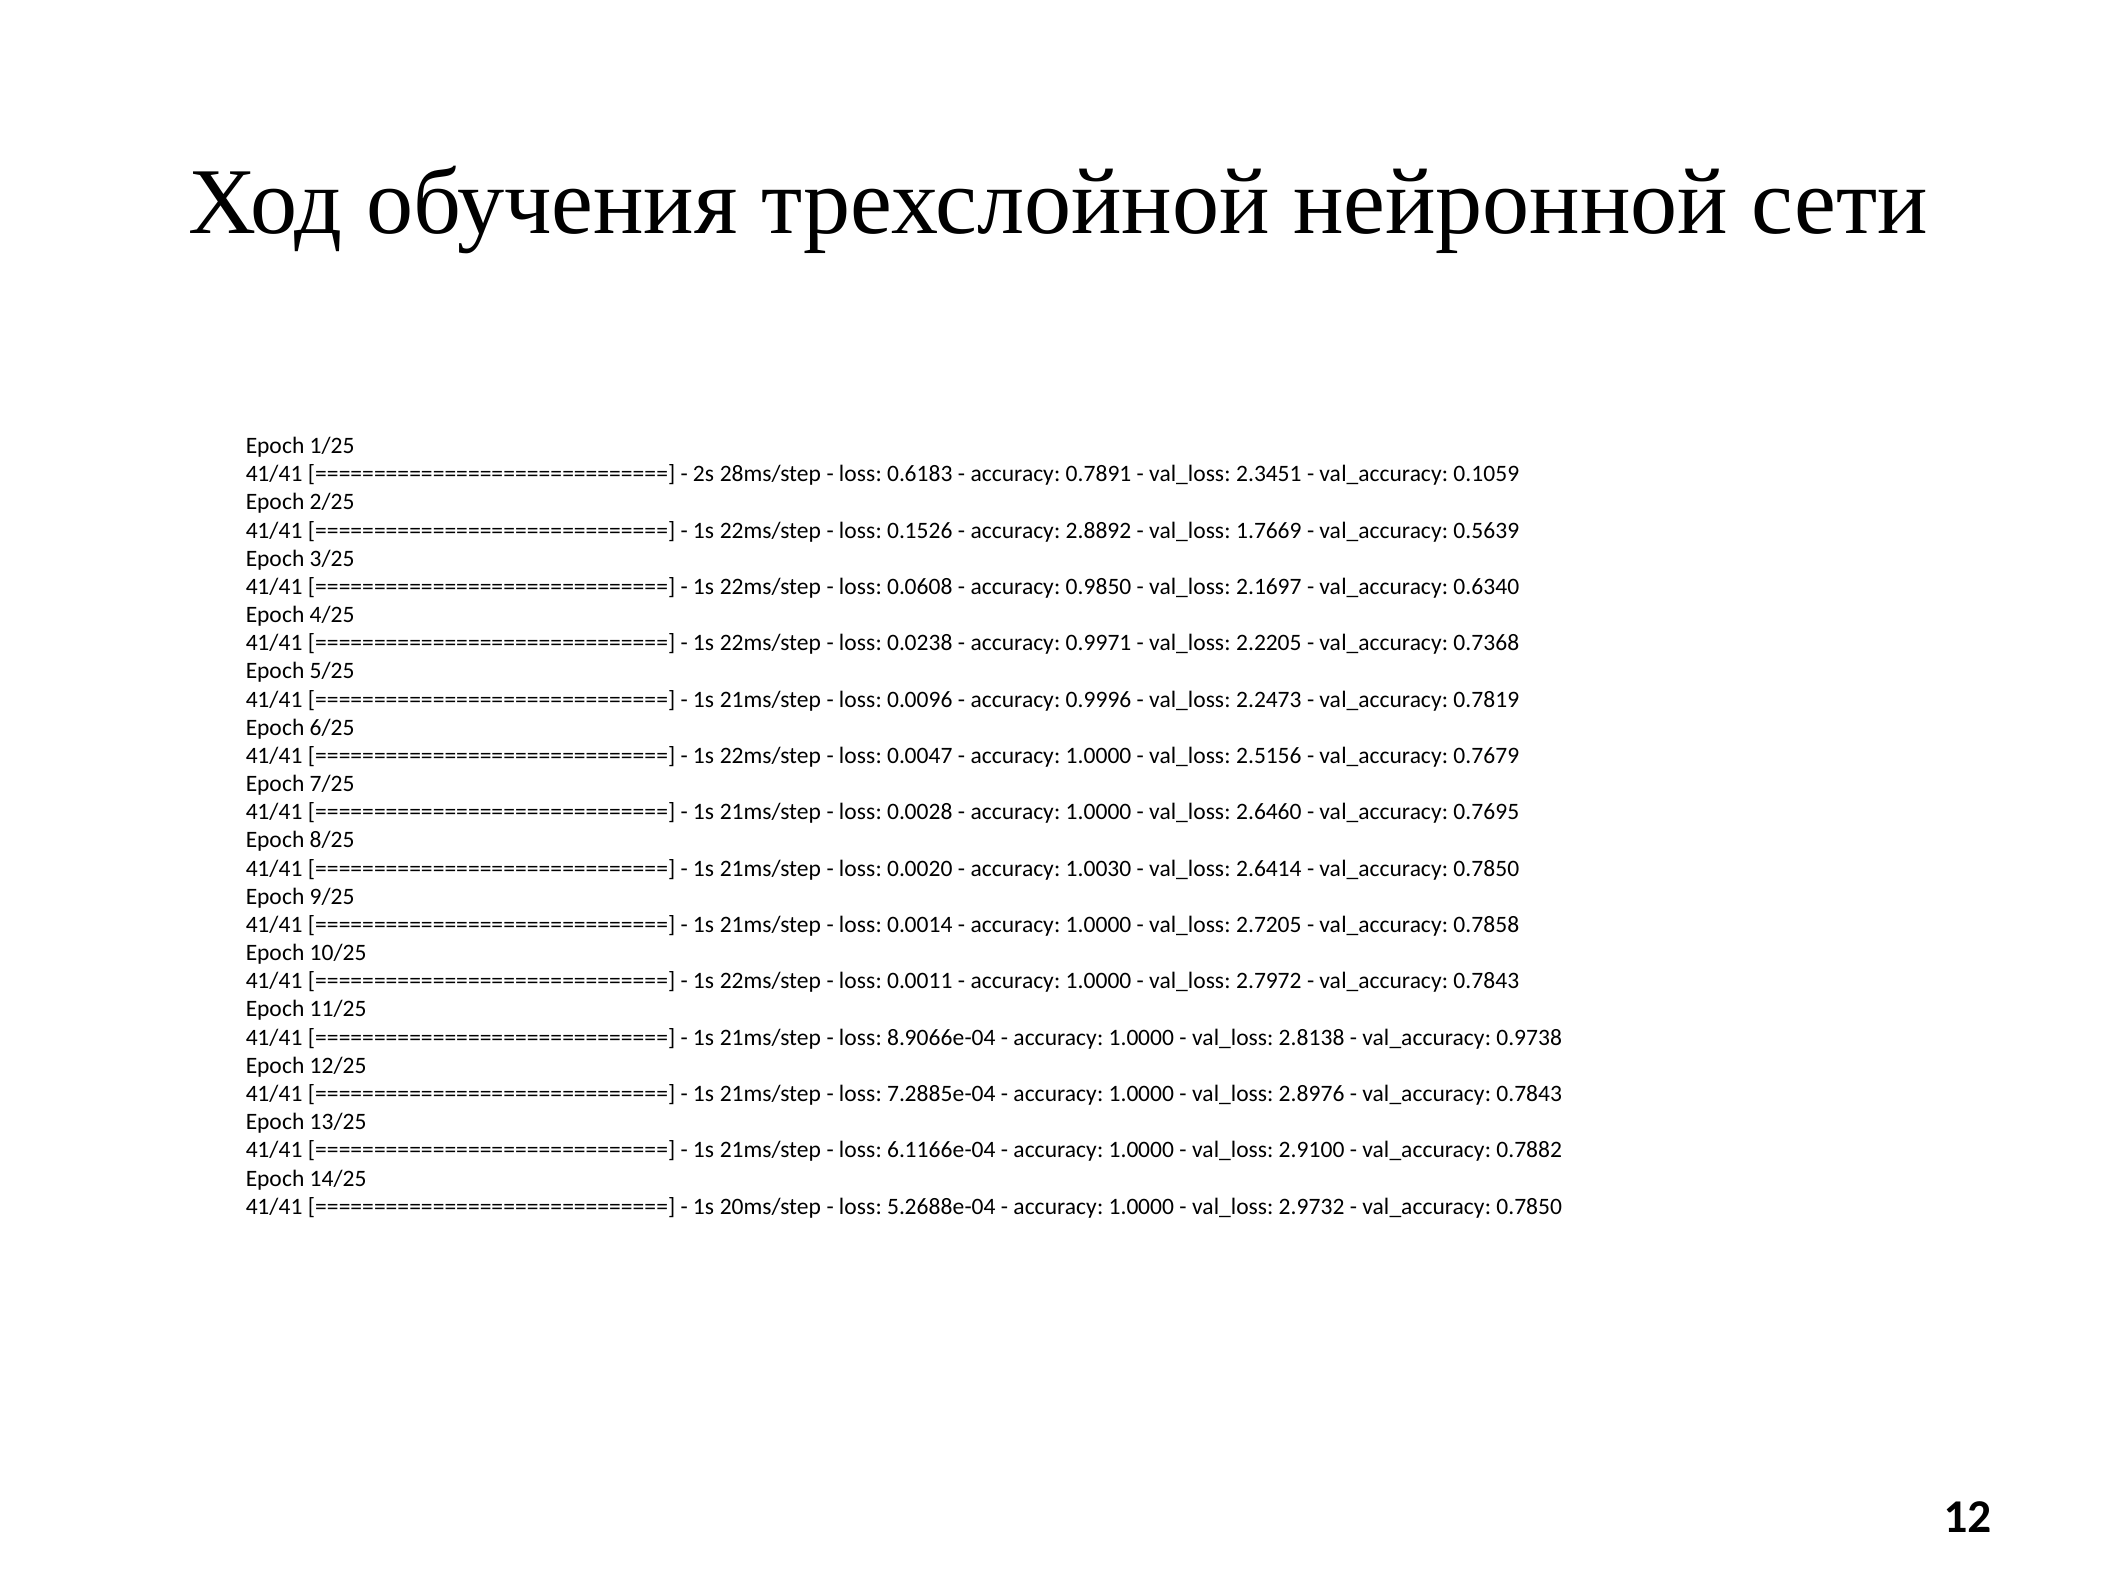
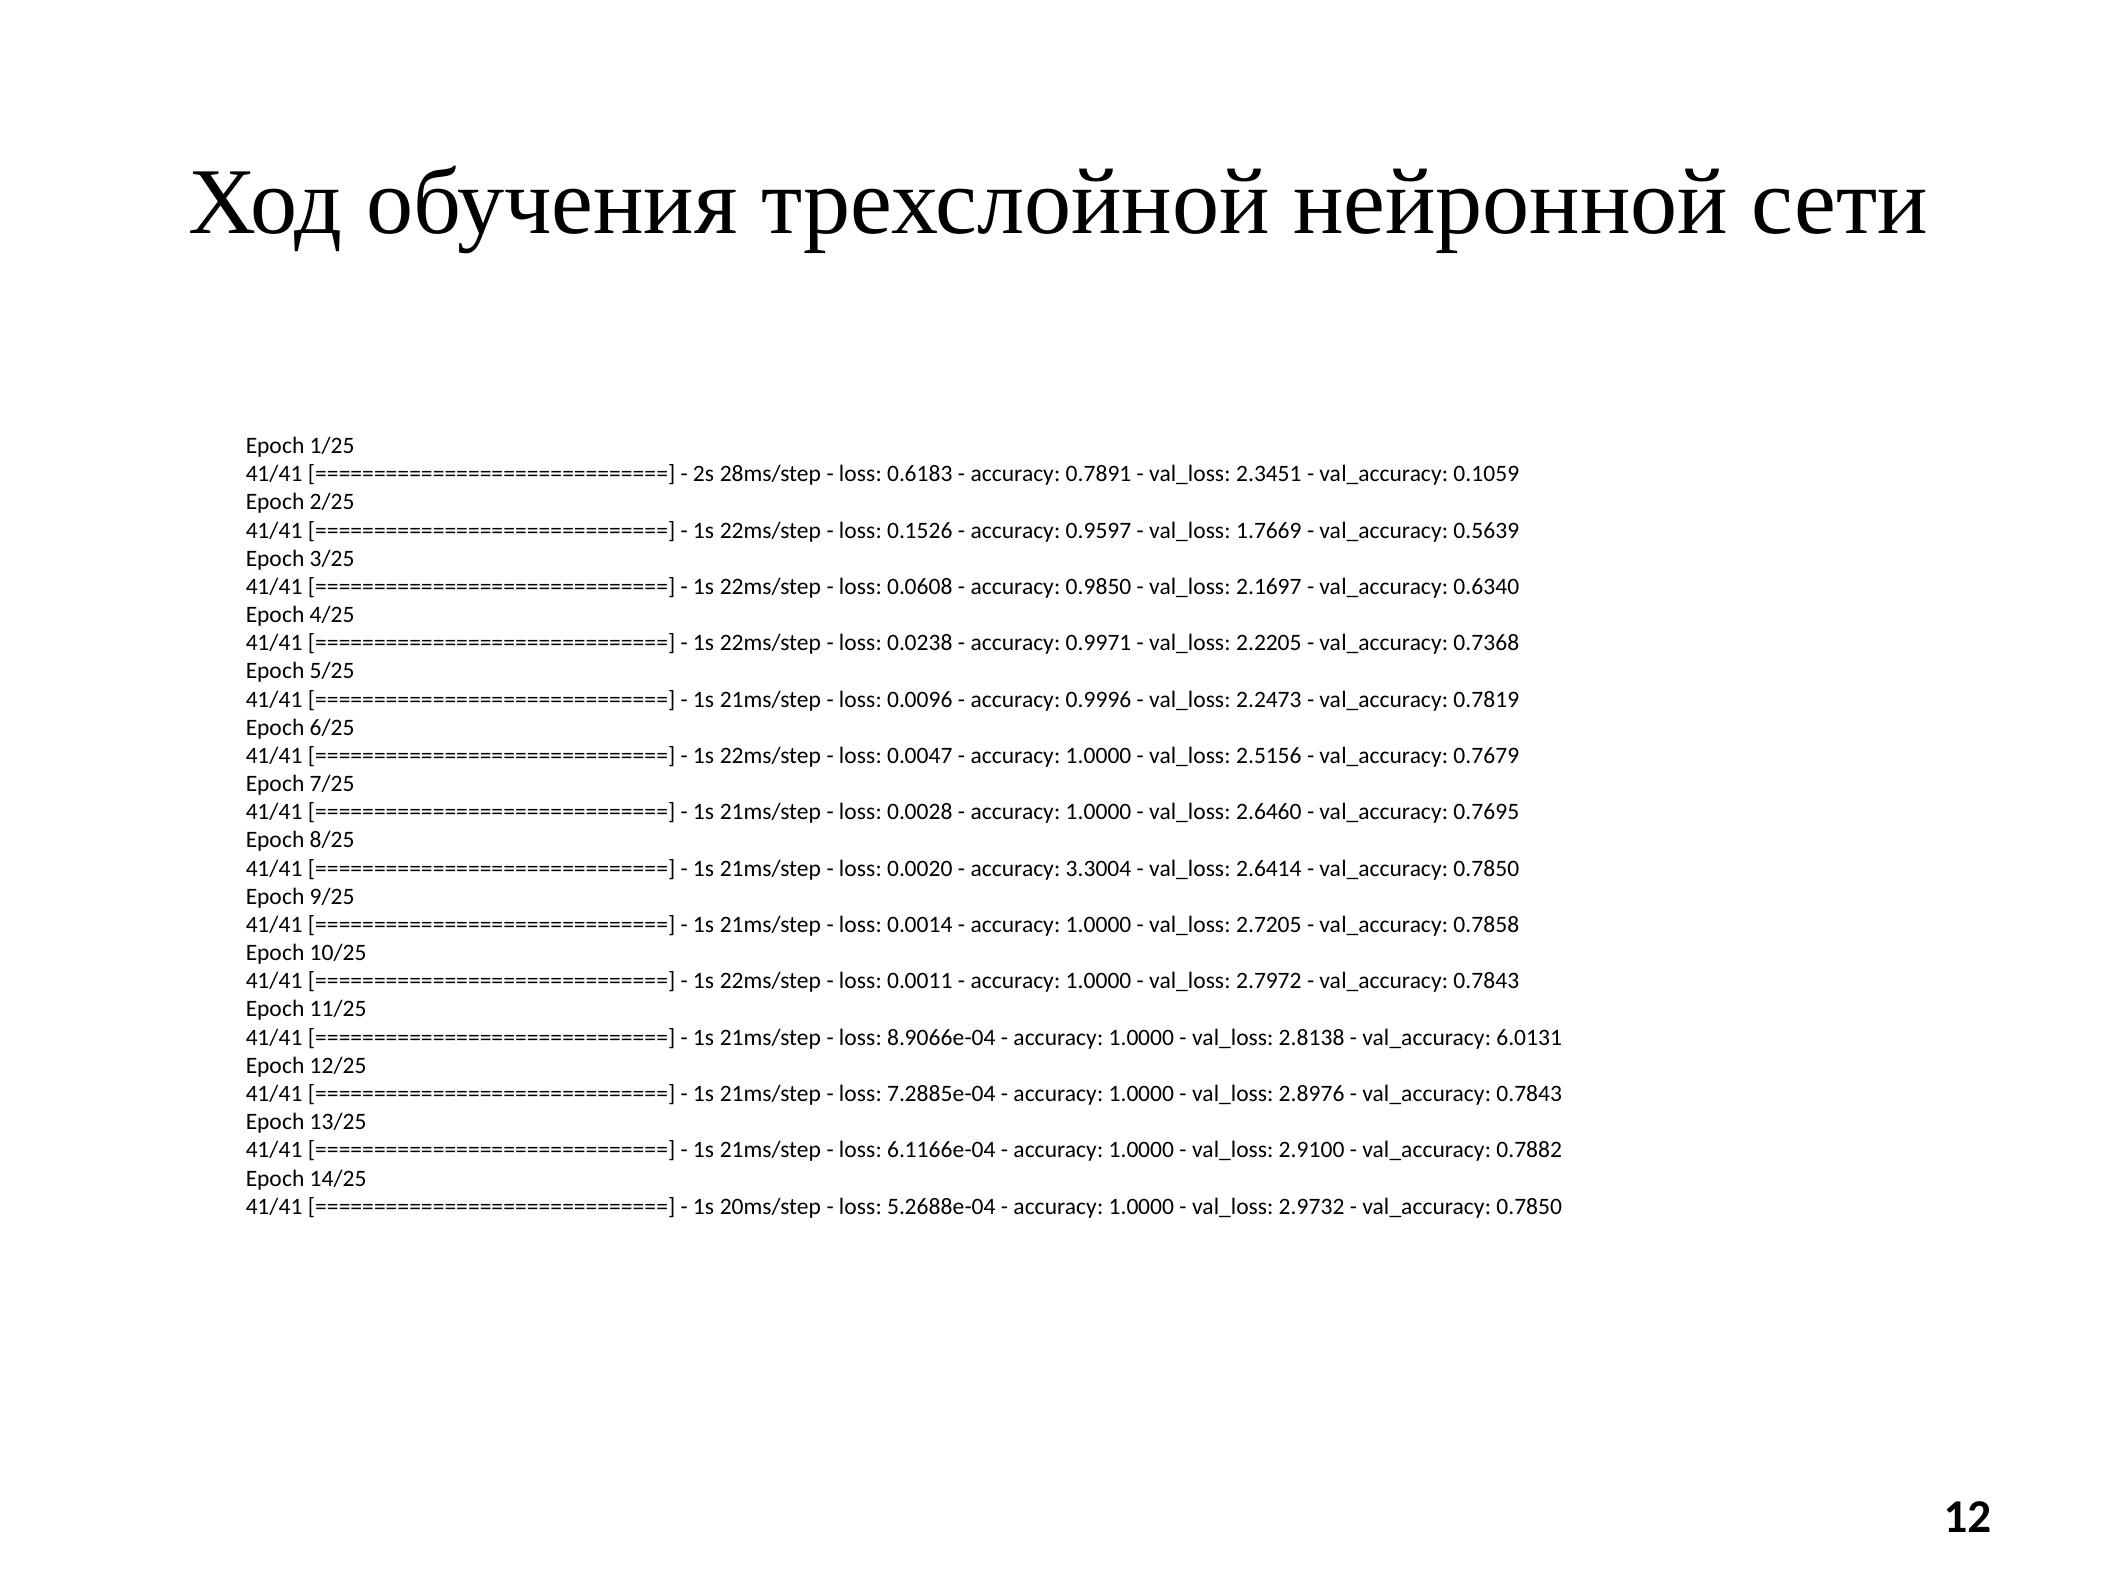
2.8892: 2.8892 -> 0.9597
1.0030: 1.0030 -> 3.3004
0.9738: 0.9738 -> 6.0131
